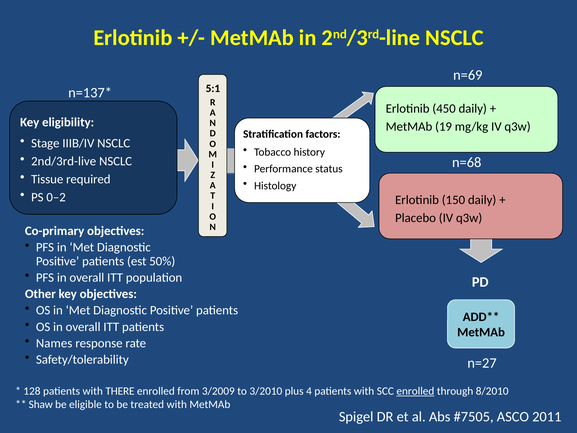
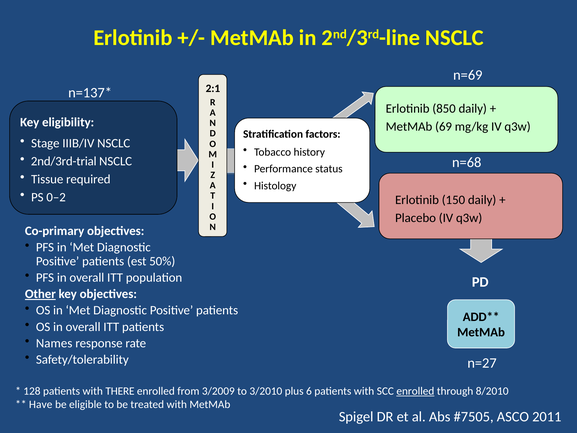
5:1: 5:1 -> 2:1
450: 450 -> 850
19: 19 -> 69
2nd/3rd-live: 2nd/3rd-live -> 2nd/3rd-trial
Other underline: none -> present
4: 4 -> 6
Shaw: Shaw -> Have
